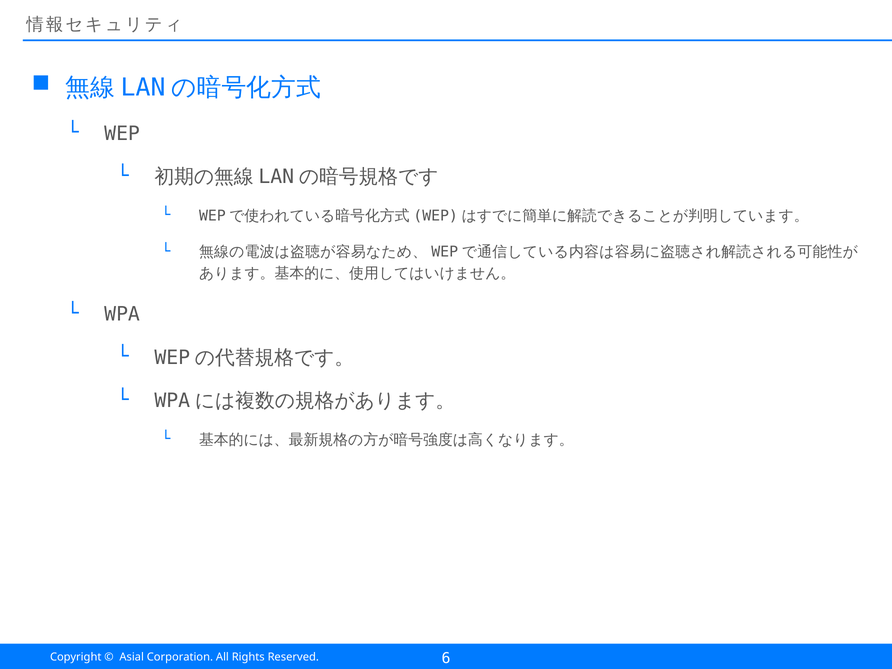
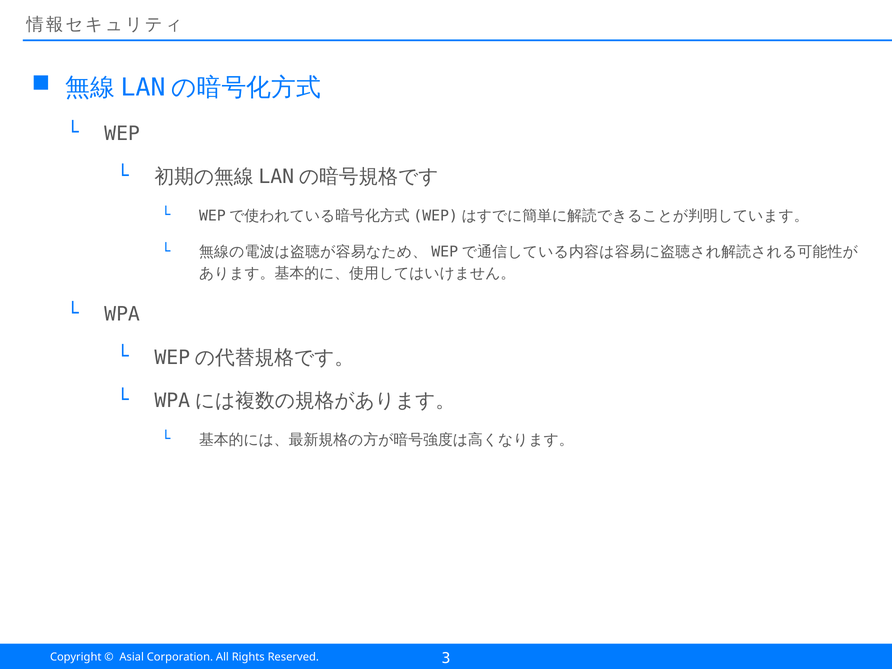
6: 6 -> 3
